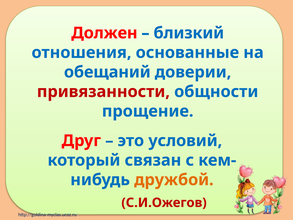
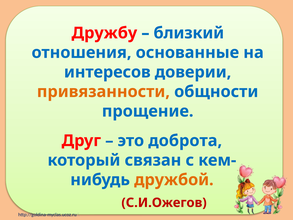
Должен: Должен -> Дружбу
обещаний: обещаний -> интересов
привязанности colour: red -> orange
условий: условий -> доброта
